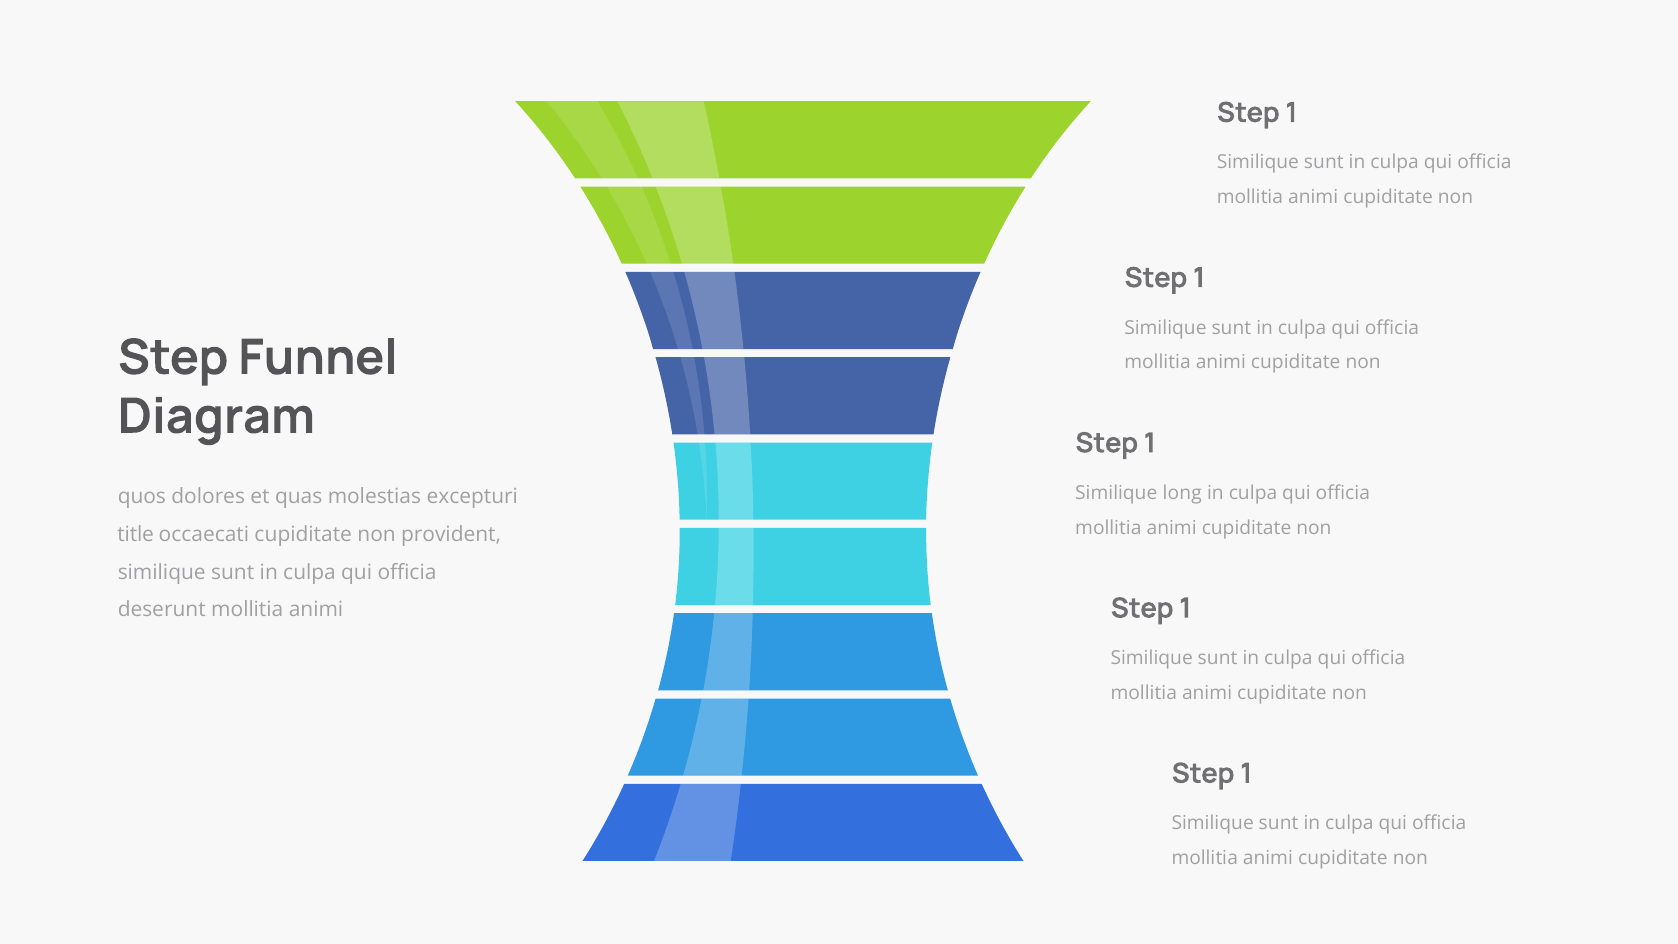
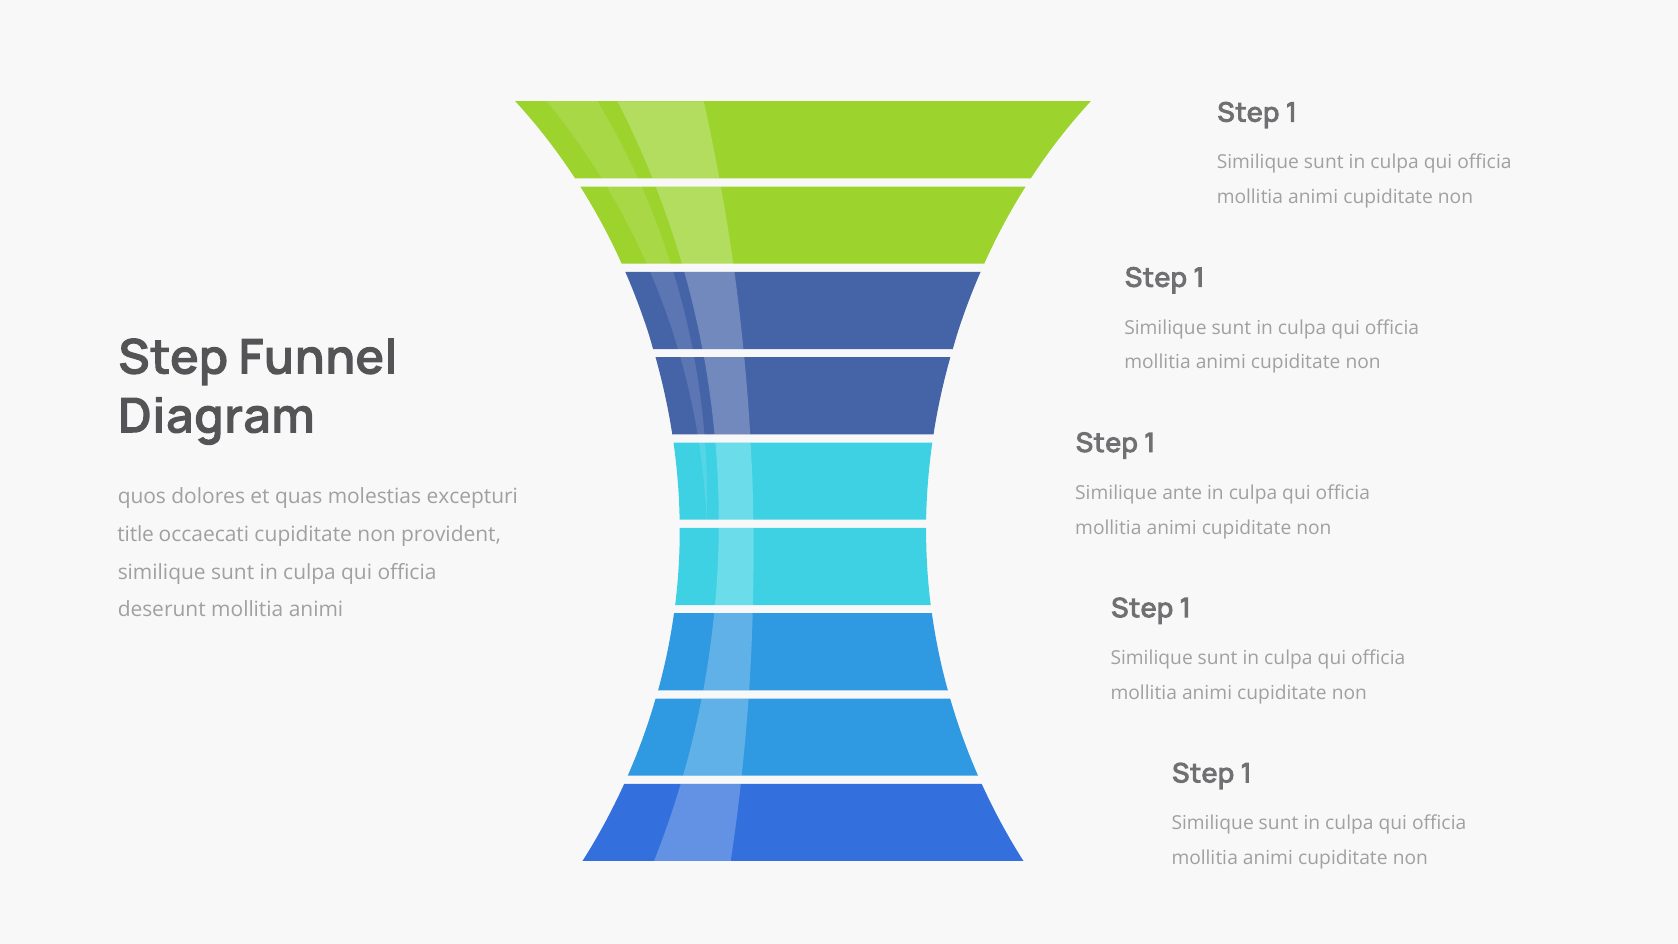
long: long -> ante
